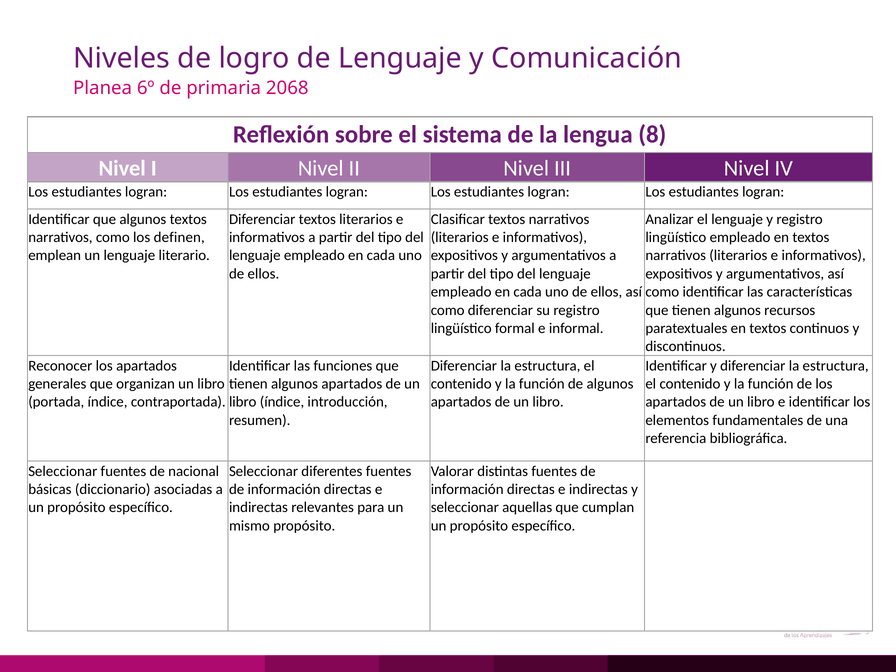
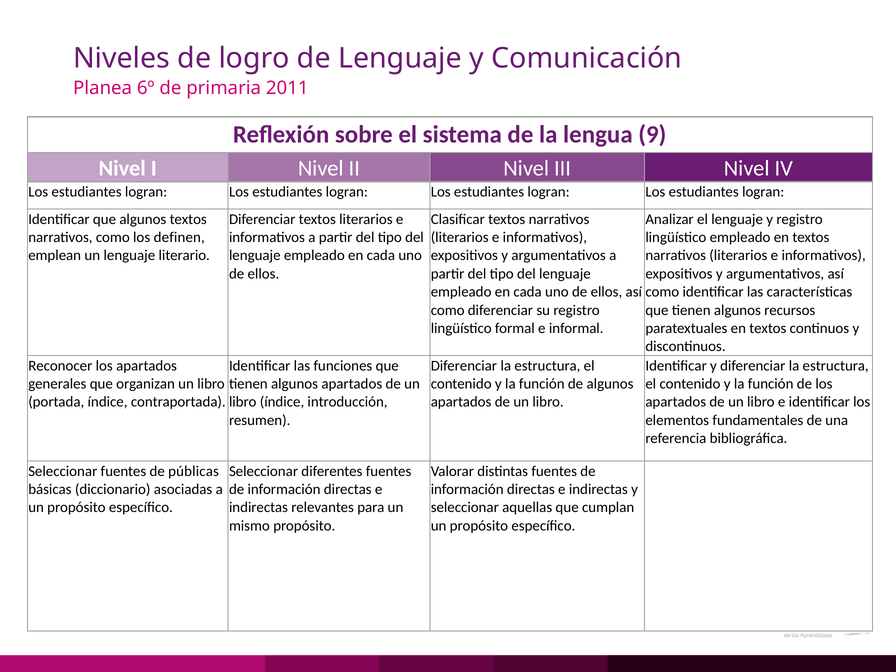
2068: 2068 -> 2011
8: 8 -> 9
nacional: nacional -> públicas
